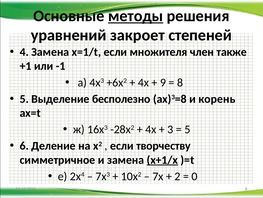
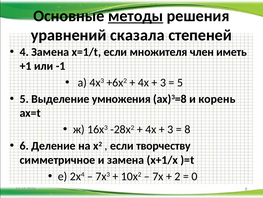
закроет: закроет -> сказала
также: также -> иметь
9 at (163, 82): 9 -> 3
8 at (180, 82): 8 -> 5
бесполезно: бесполезно -> умножения
5 at (187, 129): 5 -> 8
х+1/х underline: present -> none
